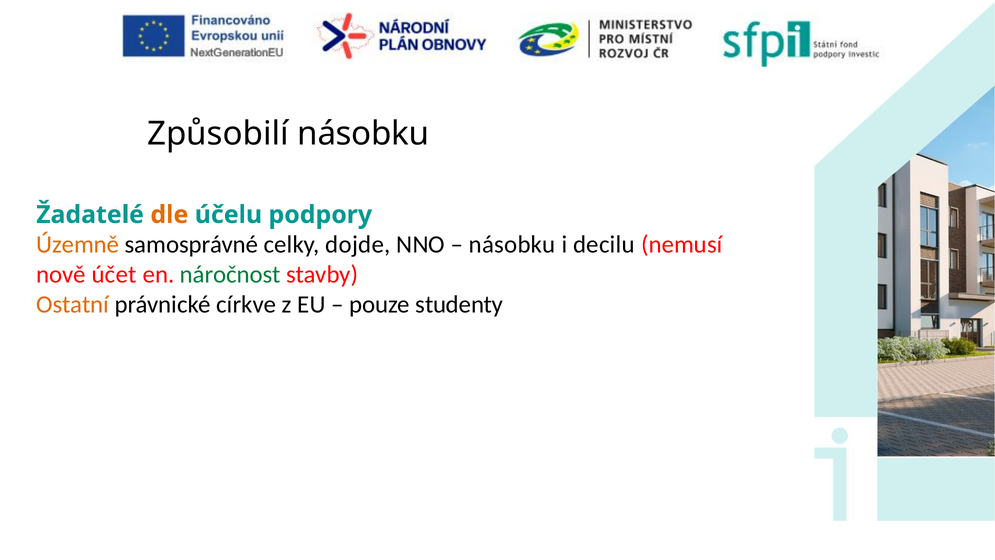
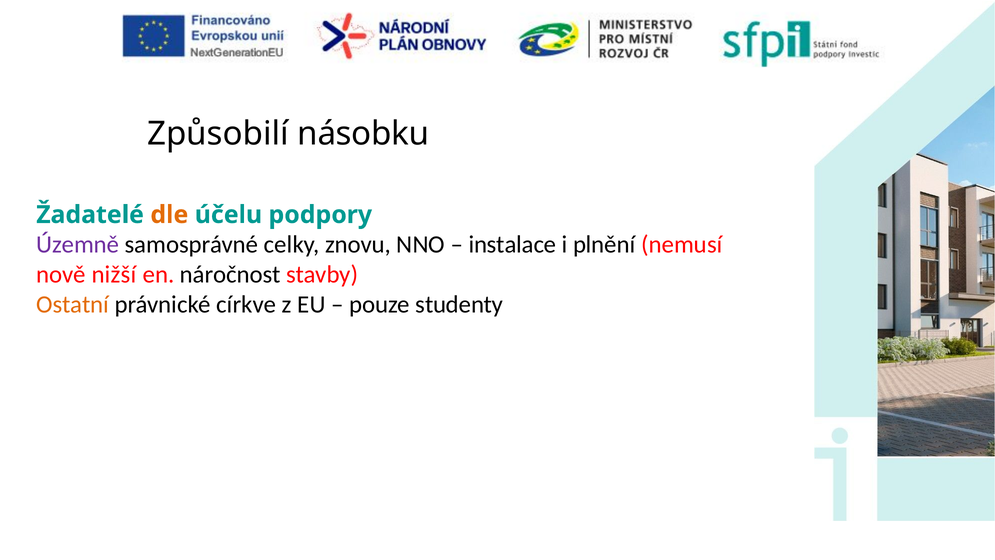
Územně colour: orange -> purple
dojde: dojde -> znovu
násobku at (512, 245): násobku -> instalace
decilu: decilu -> plnění
účet: účet -> nižší
náročnost colour: green -> black
